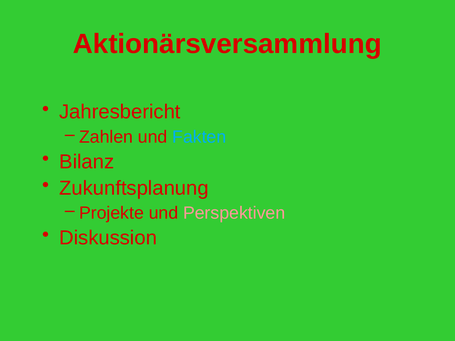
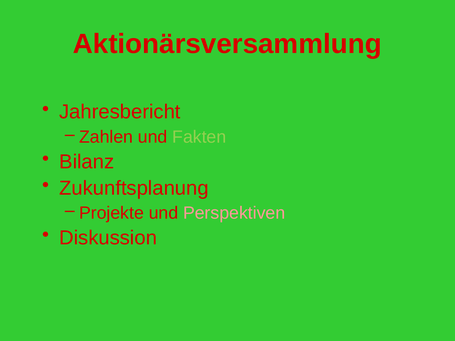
Fakten colour: light blue -> light green
